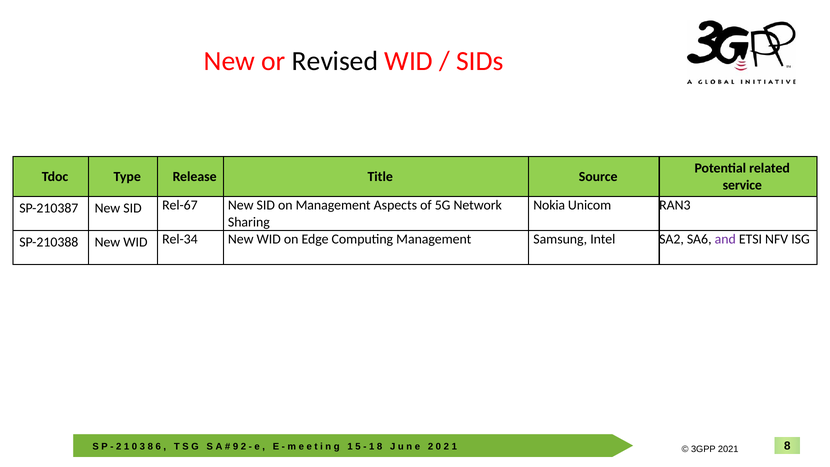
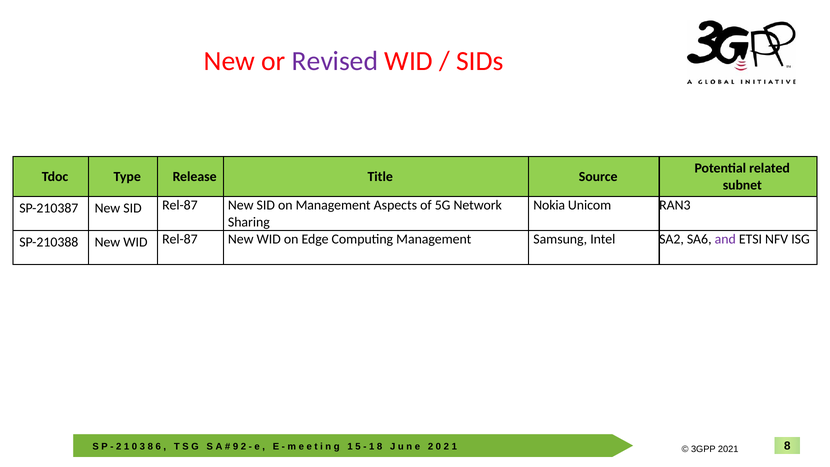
Revised colour: black -> purple
service: service -> subnet
SID Rel-67: Rel-67 -> Rel-87
WID Rel-34: Rel-34 -> Rel-87
